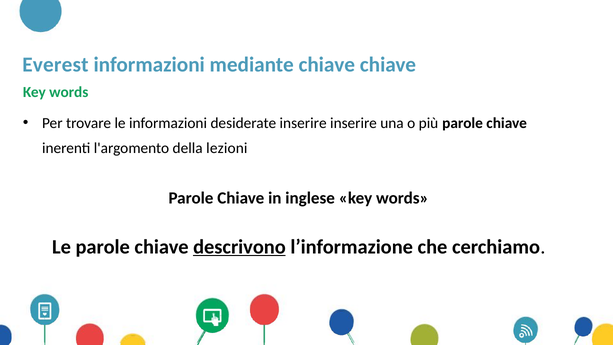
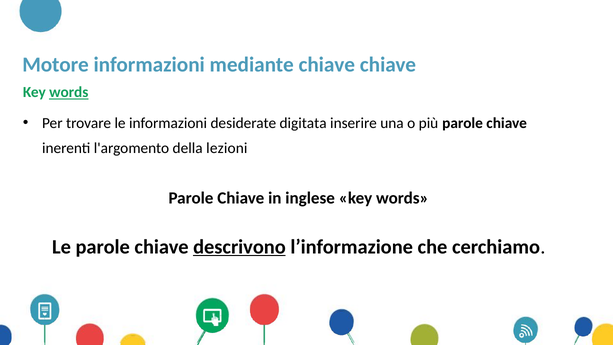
Everest: Everest -> Motore
words at (69, 92) underline: none -> present
desiderate inserire: inserire -> digitata
